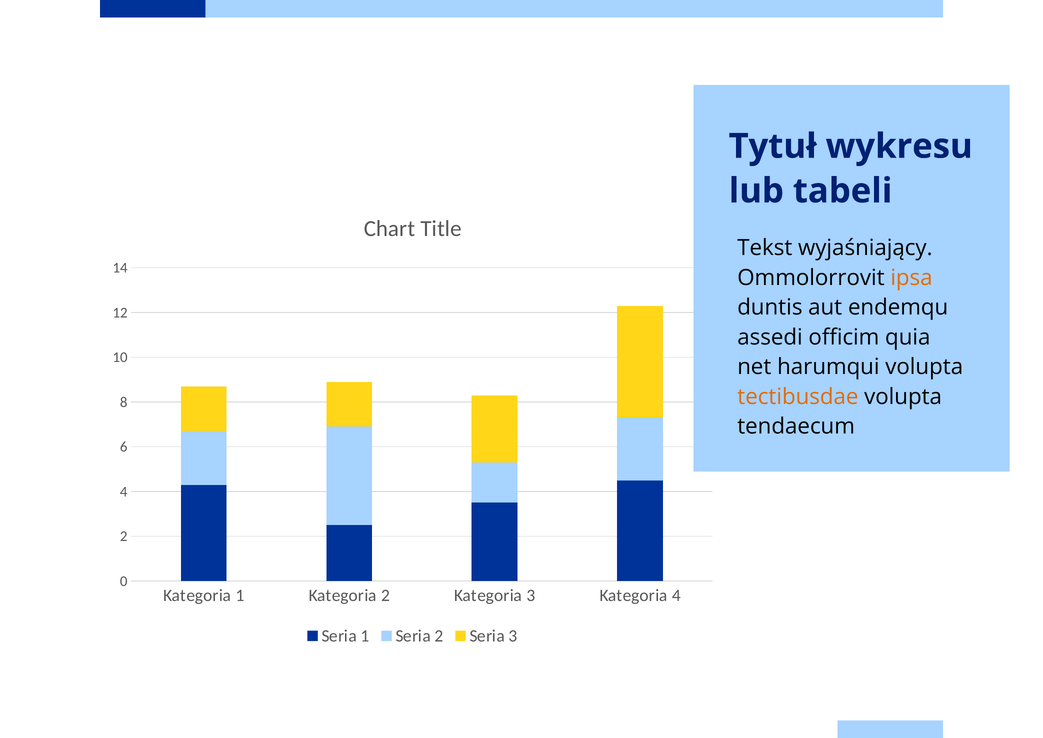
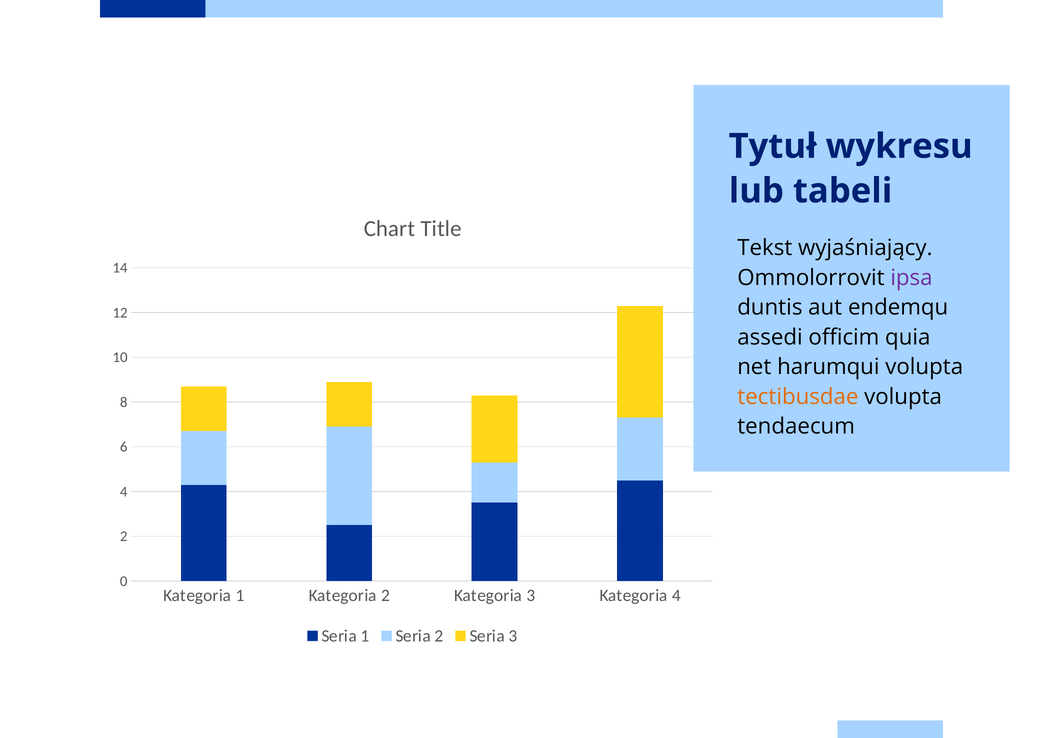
ipsa colour: orange -> purple
